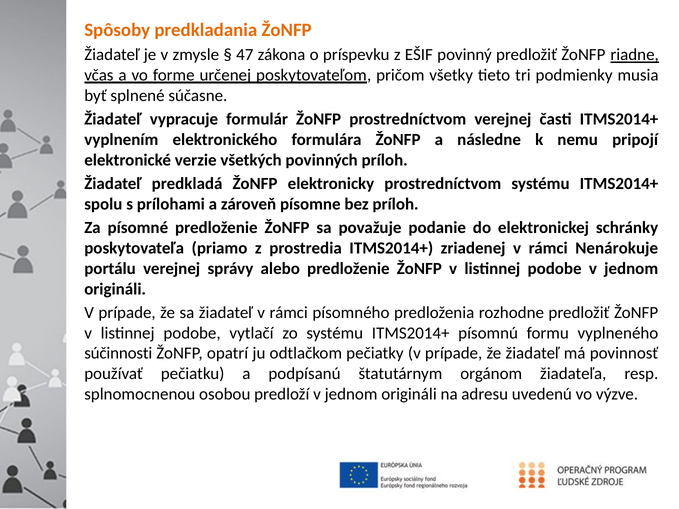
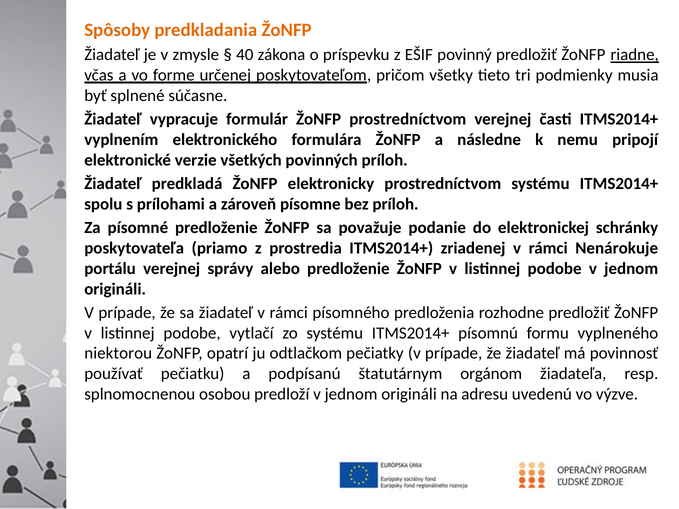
47: 47 -> 40
súčinnosti: súčinnosti -> niektorou
